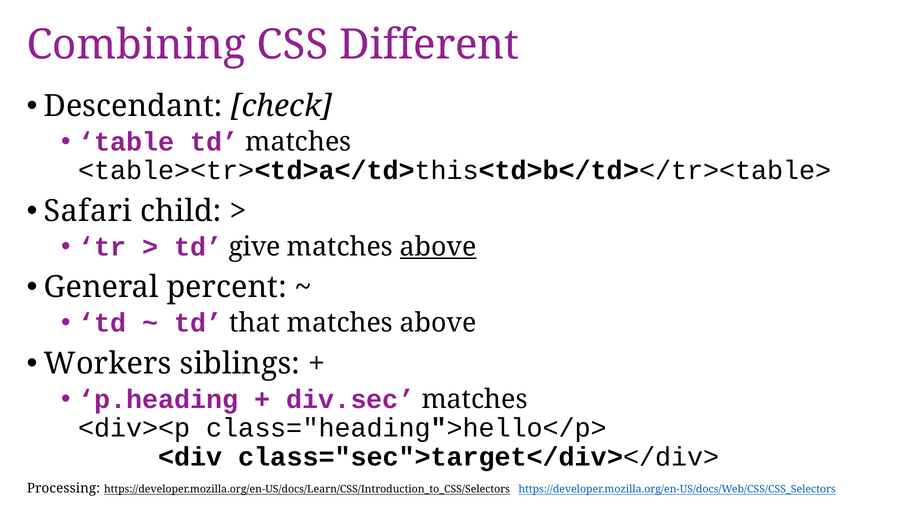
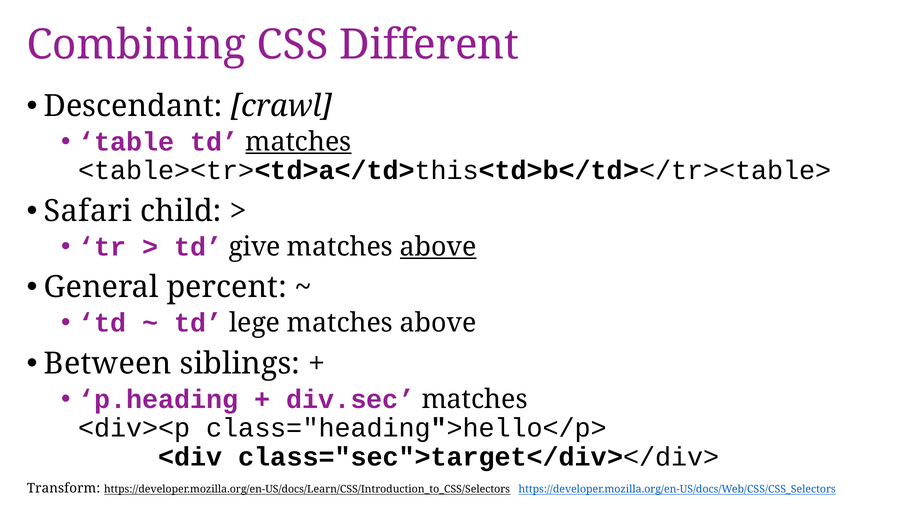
check: check -> crawl
matches at (298, 142) underline: none -> present
that: that -> lege
Workers: Workers -> Between
Processing: Processing -> Transform
